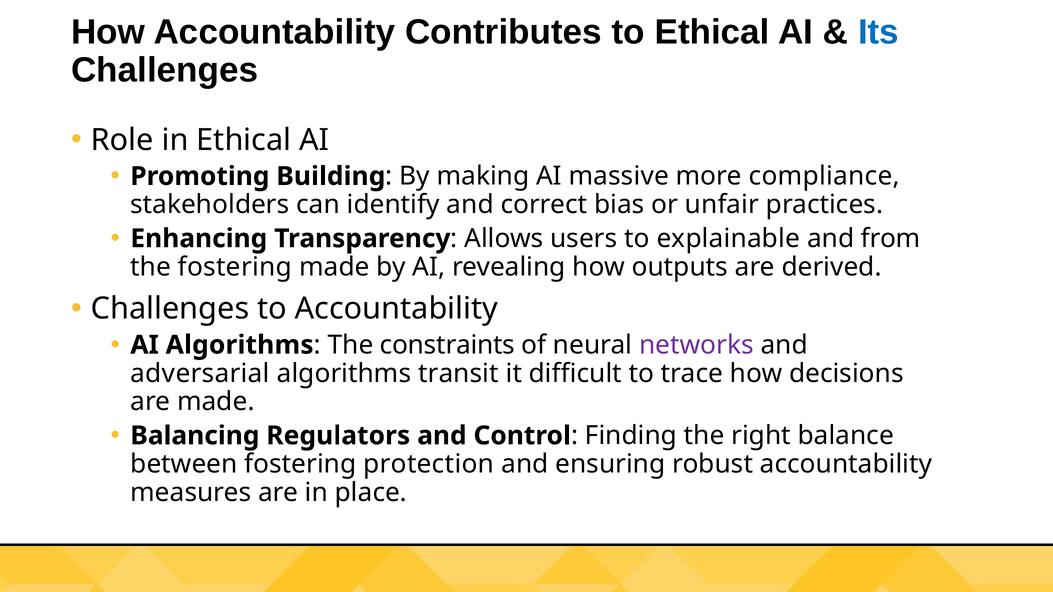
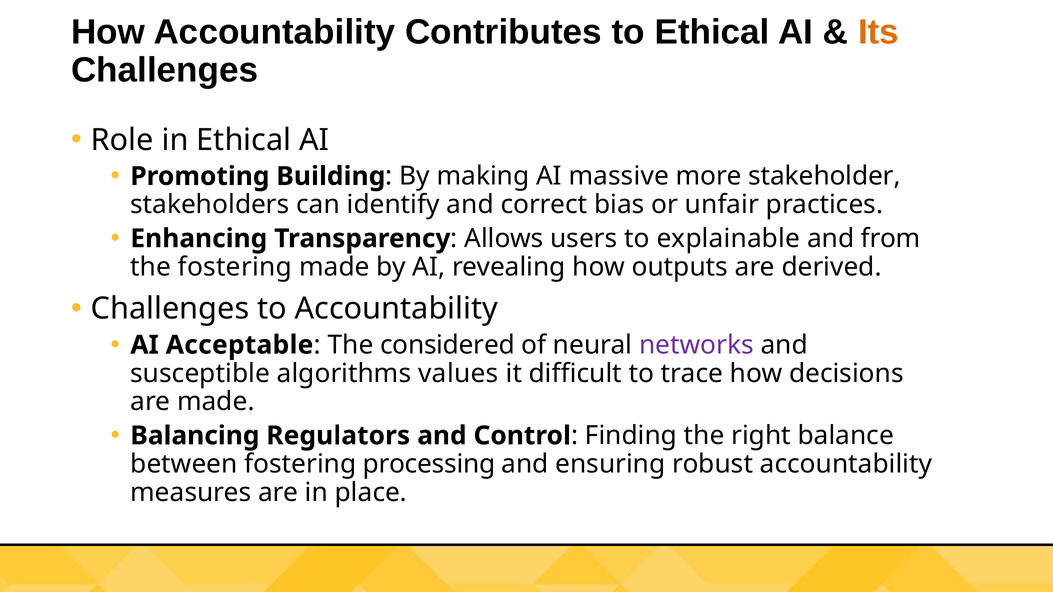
Its colour: blue -> orange
compliance: compliance -> stakeholder
AI Algorithms: Algorithms -> Acceptable
constraints: constraints -> considered
adversarial: adversarial -> susceptible
transit: transit -> values
protection: protection -> processing
